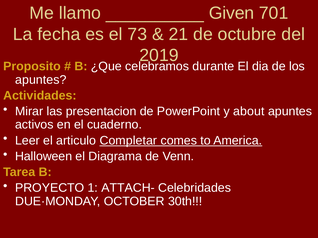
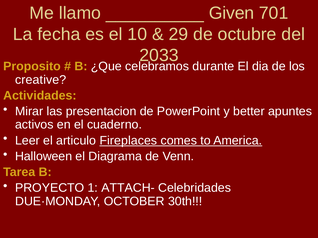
73: 73 -> 10
21: 21 -> 29
2019: 2019 -> 2033
apuntes at (41, 80): apuntes -> creative
about: about -> better
Completar: Completar -> Fireplaces
